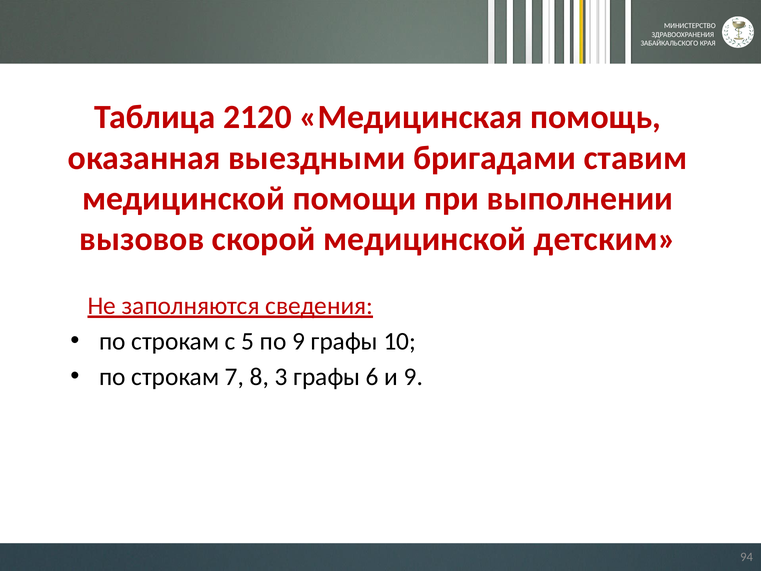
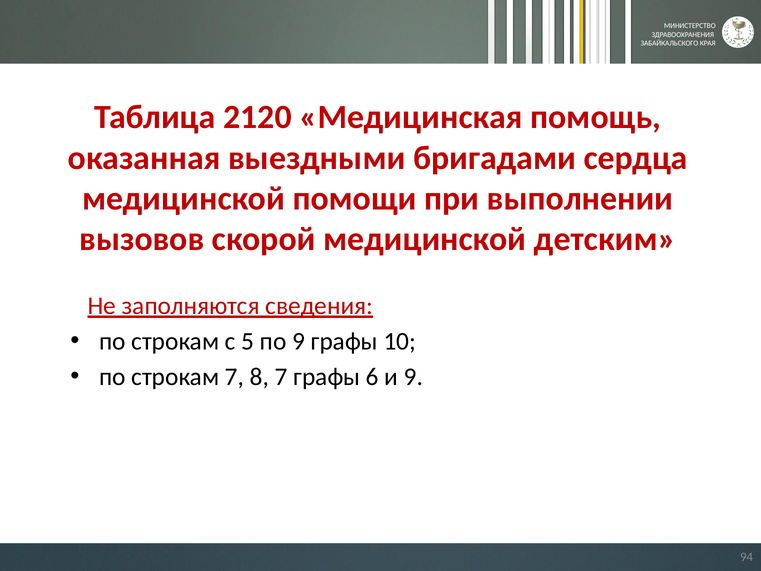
ставим: ставим -> сердца
8 3: 3 -> 7
